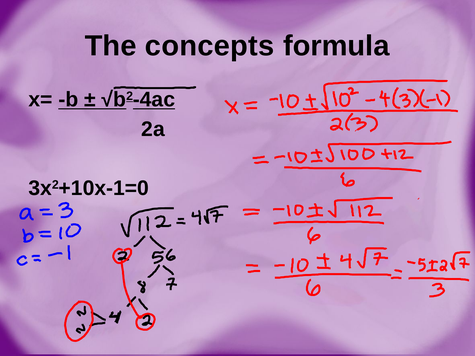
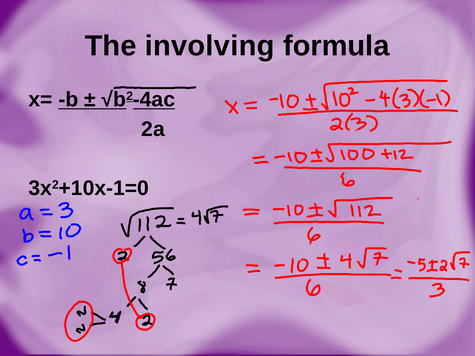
concepts: concepts -> involving
